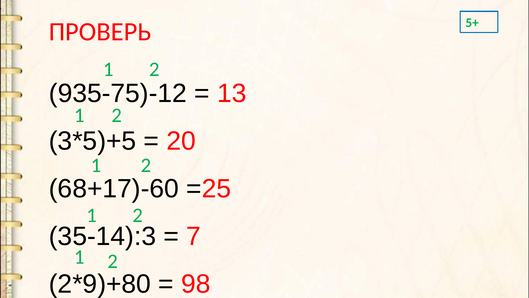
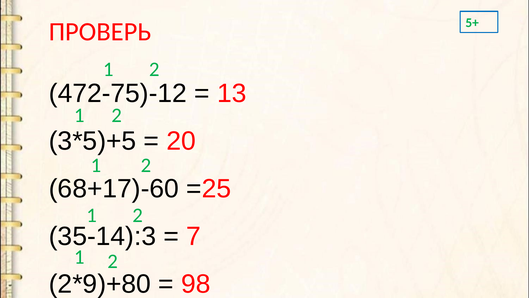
935-75)-12: 935-75)-12 -> 472-75)-12
